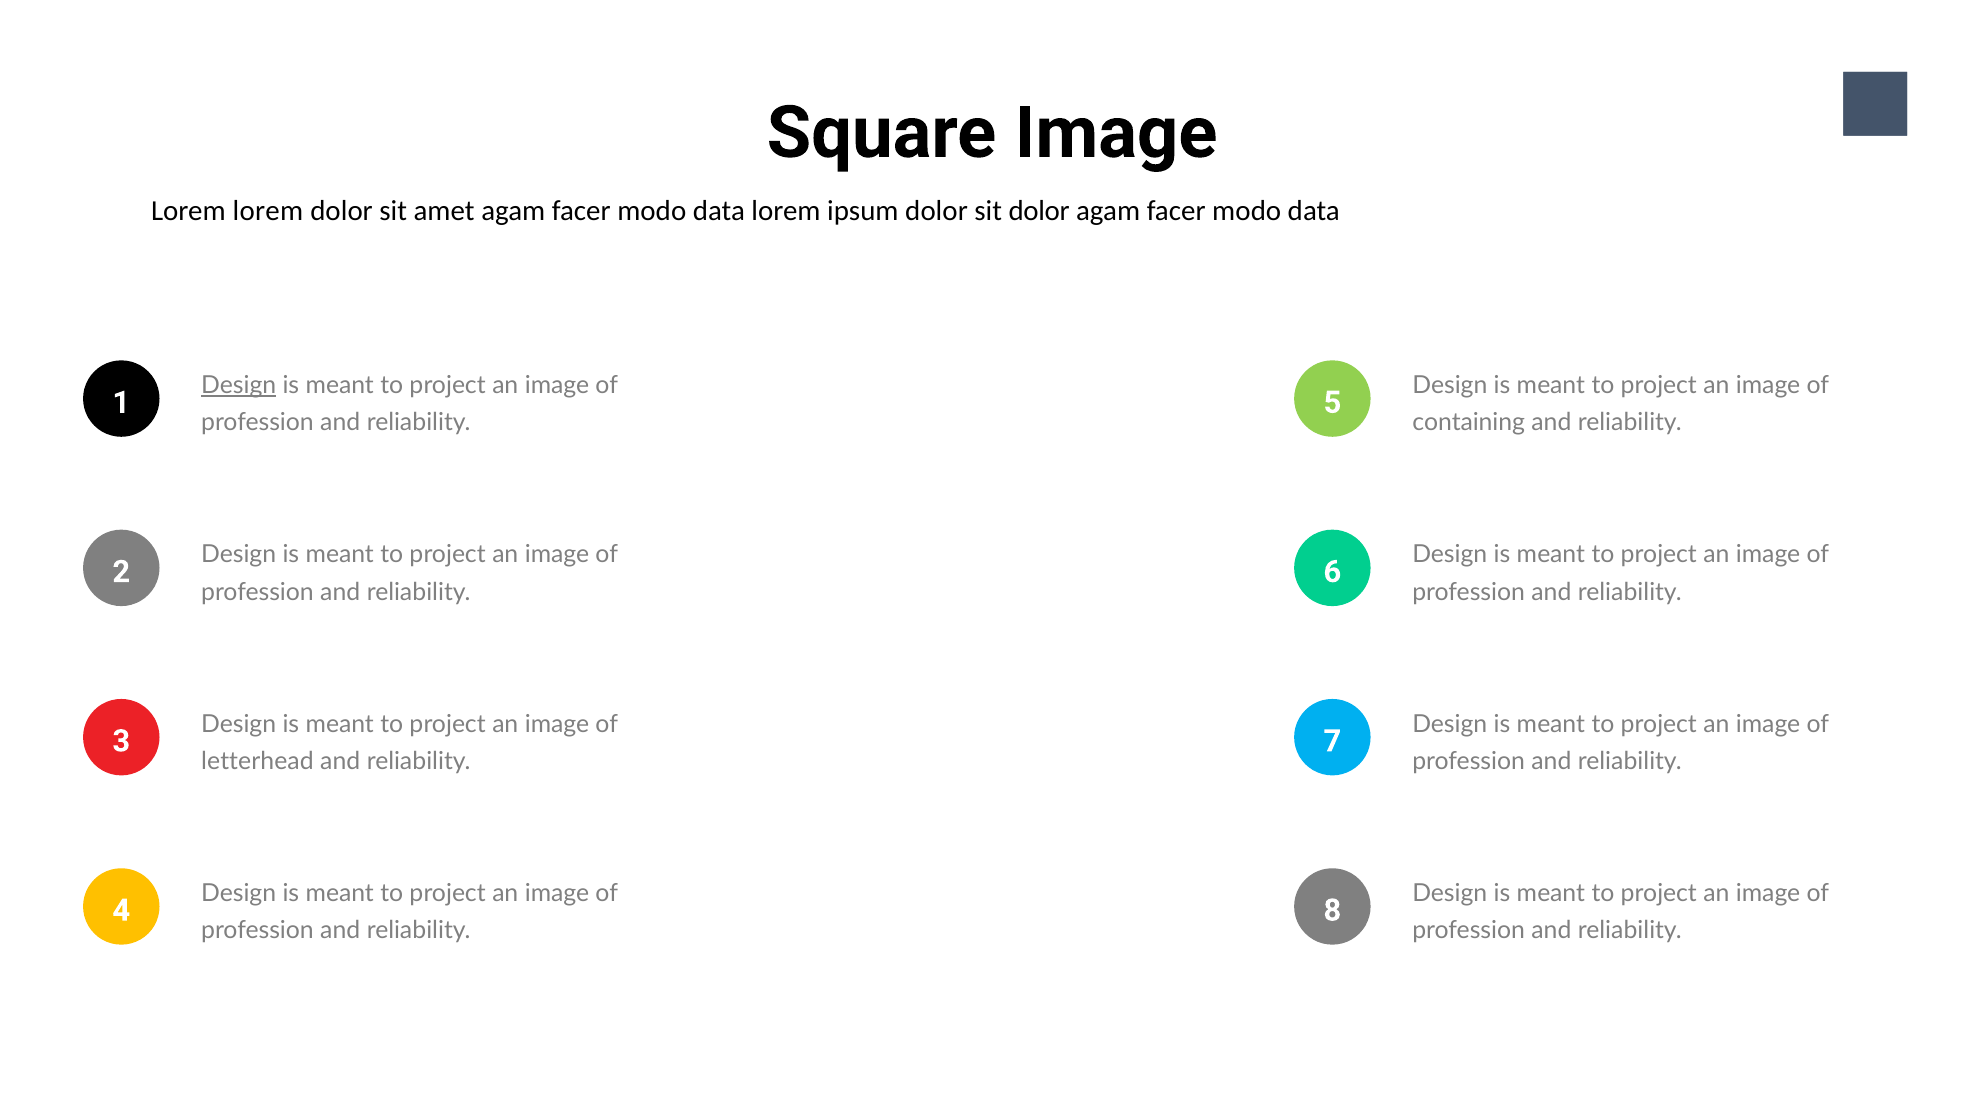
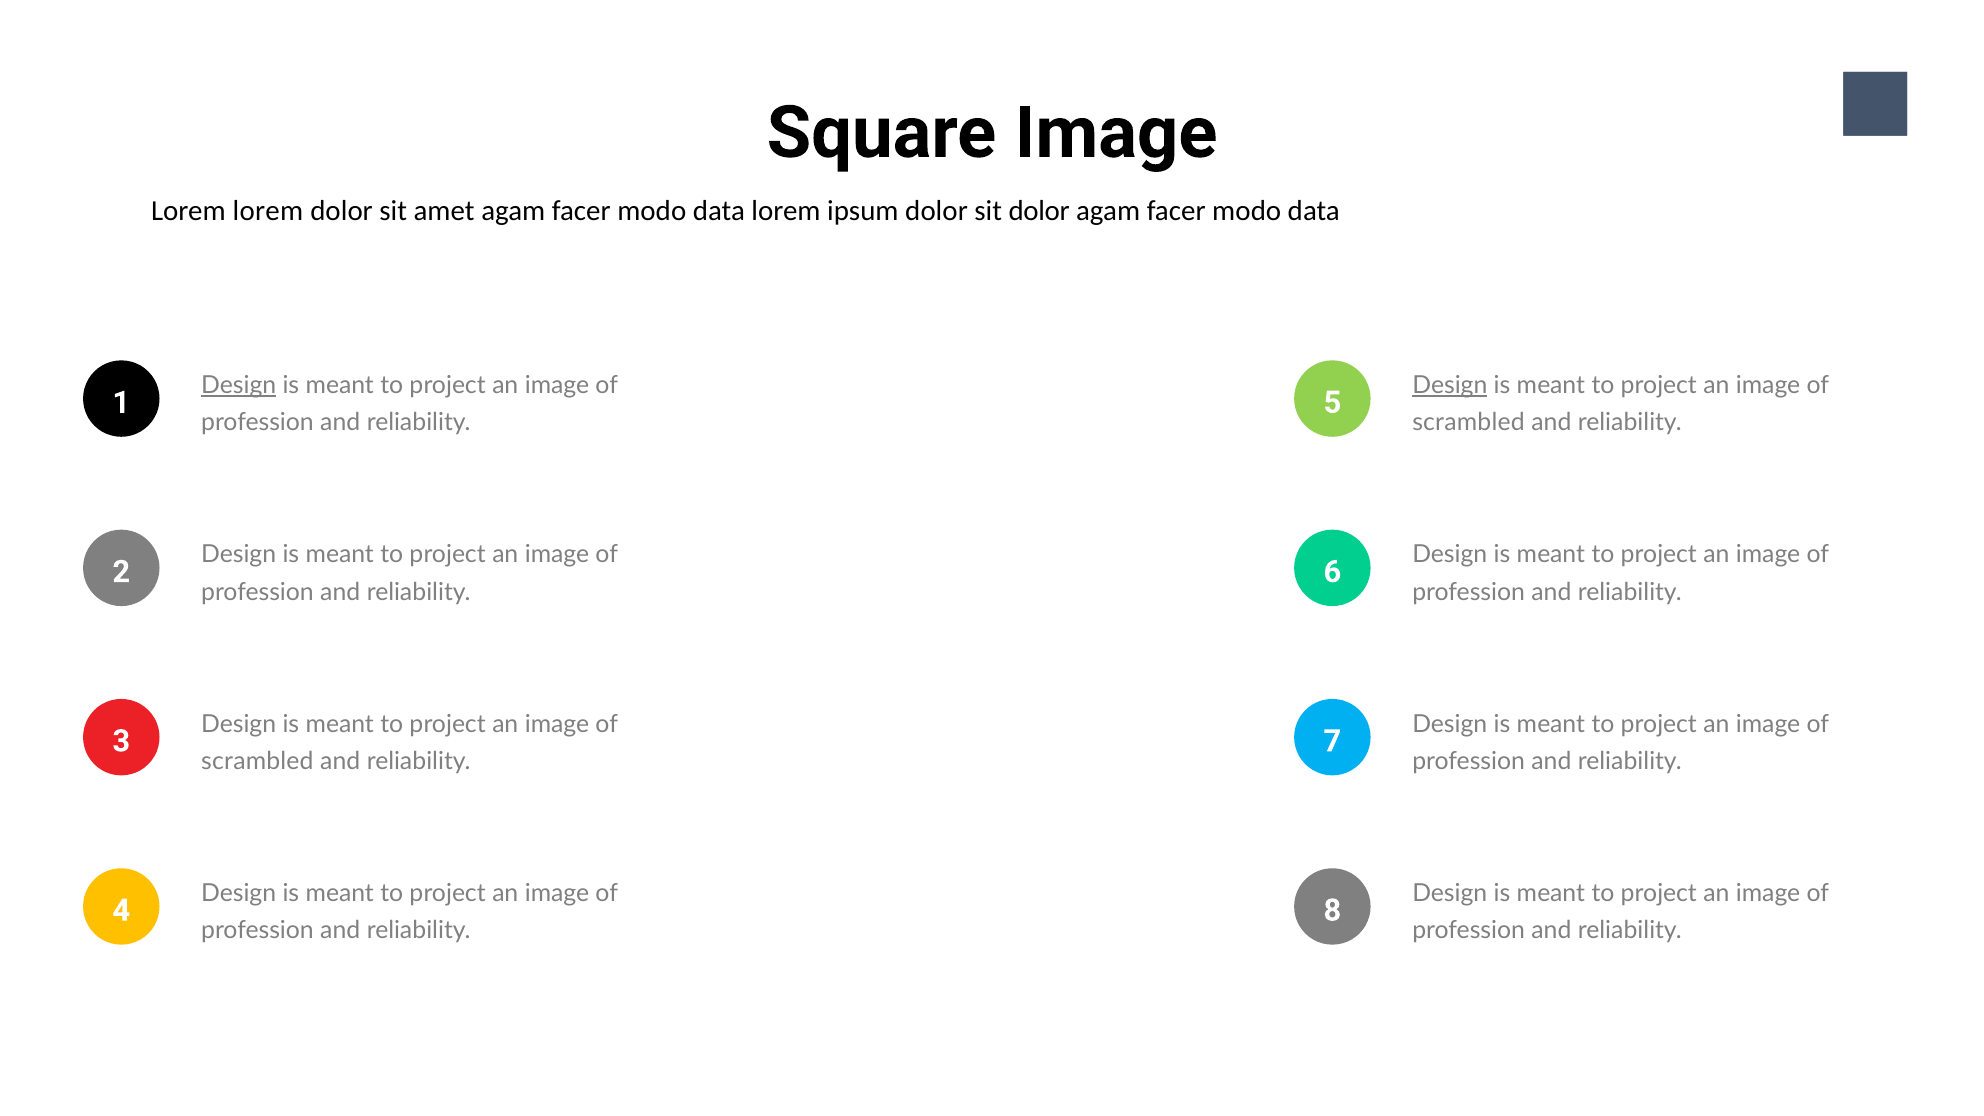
Design at (1450, 385) underline: none -> present
containing at (1469, 423): containing -> scrambled
letterhead at (257, 761): letterhead -> scrambled
